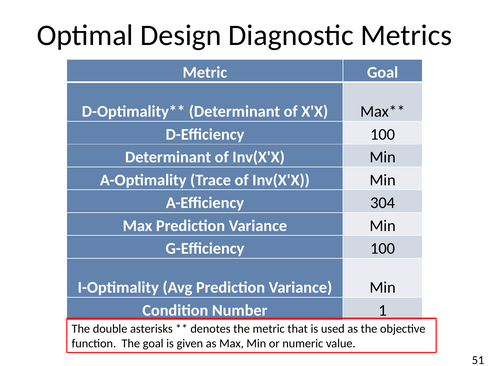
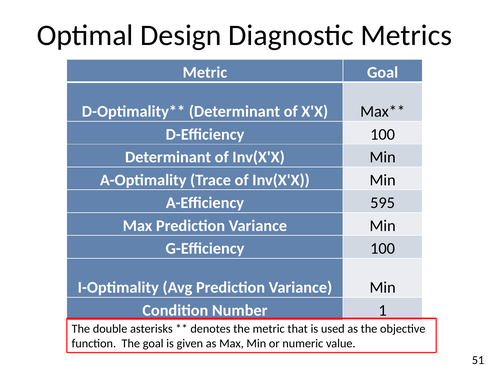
304: 304 -> 595
